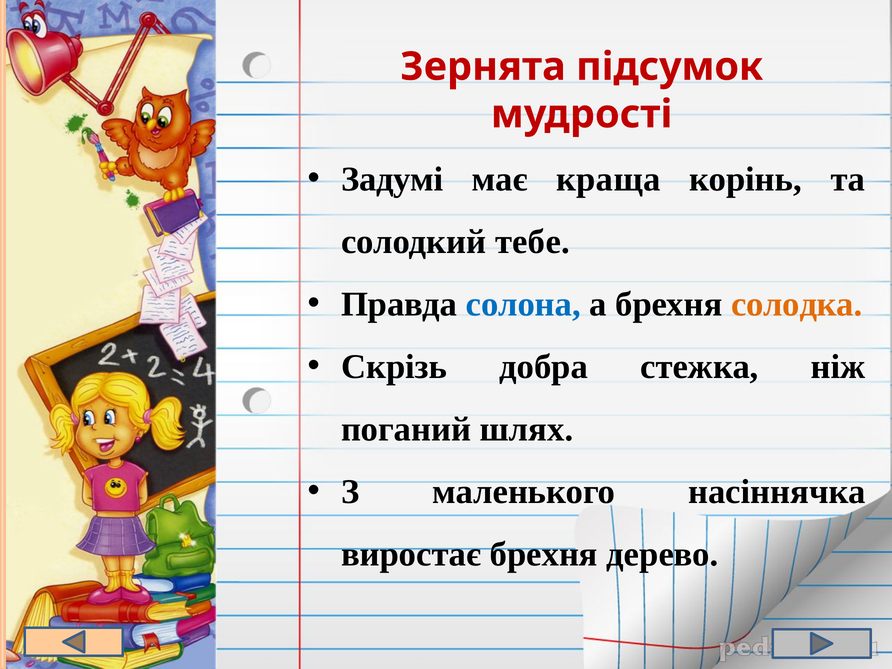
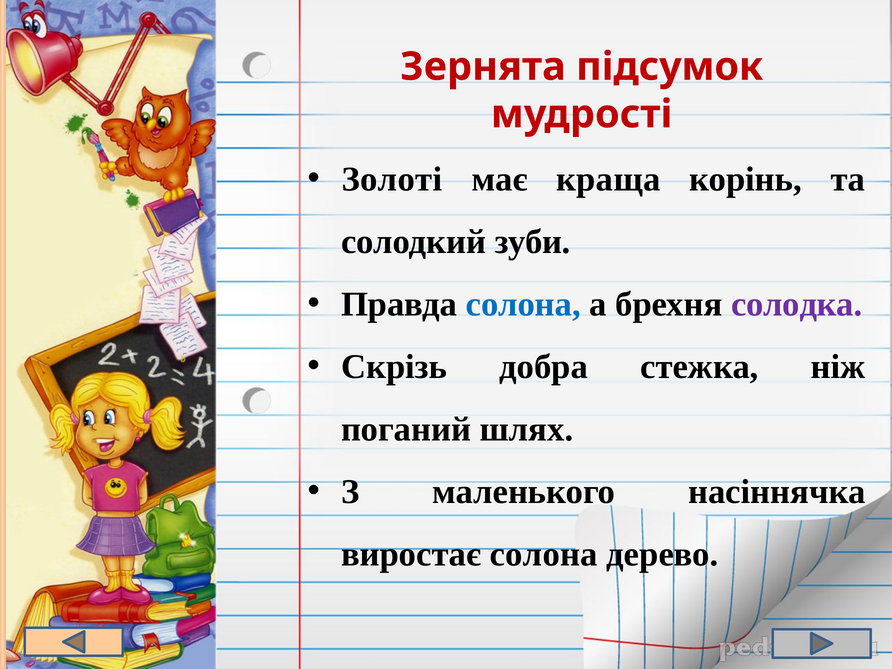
Задумі: Задумі -> Золоті
тебе: тебе -> зуби
солодка colour: orange -> purple
виростає брехня: брехня -> солона
